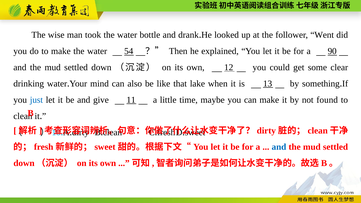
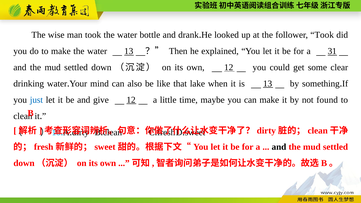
follower Went: Went -> Took
water 54: 54 -> 13
90: 90 -> 31
give 11: 11 -> 12
and at (279, 147) colour: blue -> black
